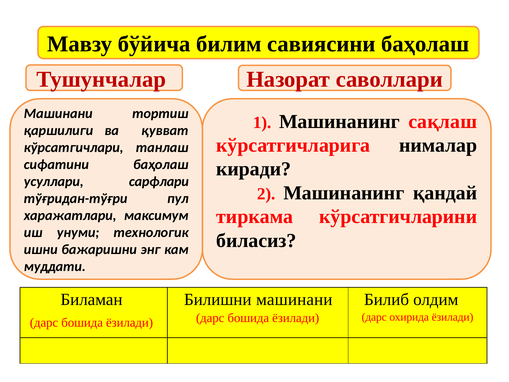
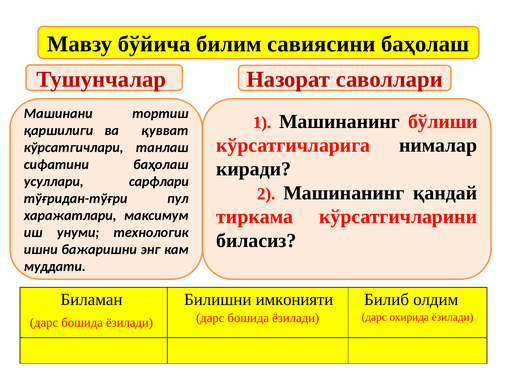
сақлаш: сақлаш -> бўлиши
Билишни машинани: машинани -> имконияти
